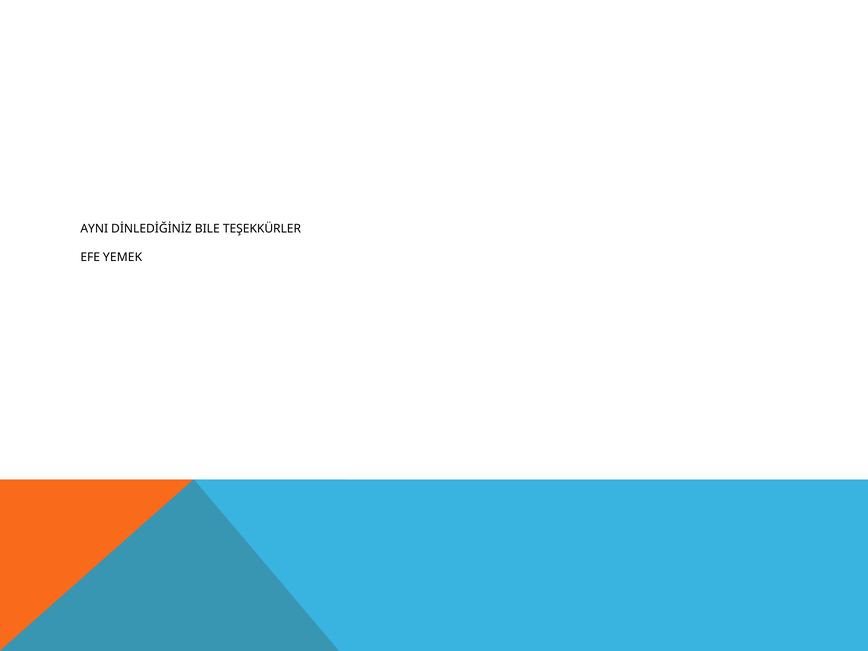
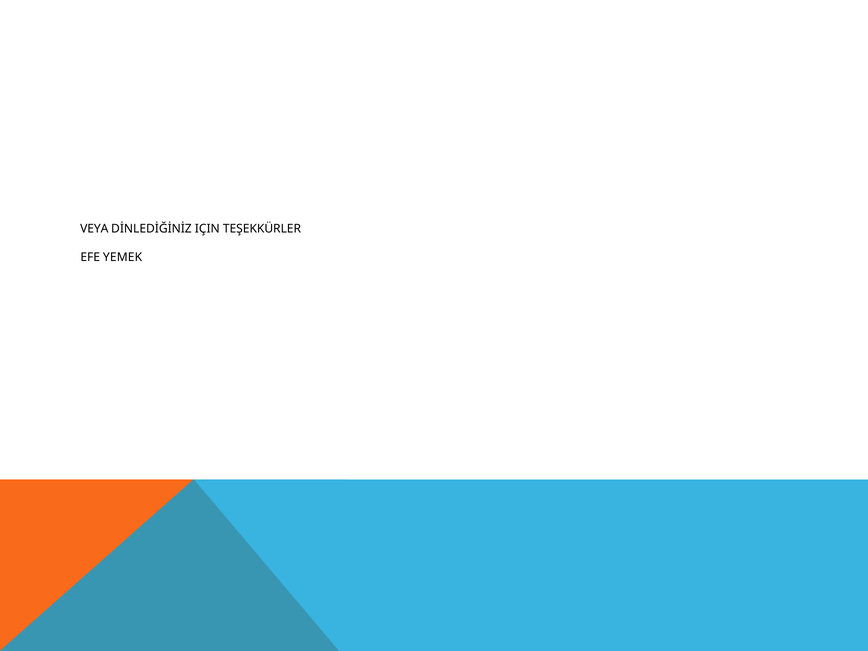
AYNI: AYNI -> VEYA
BILE: BILE -> IÇIN
